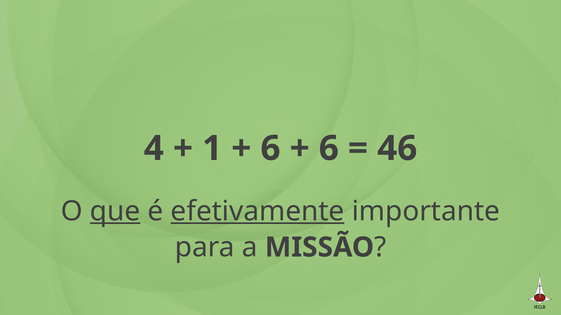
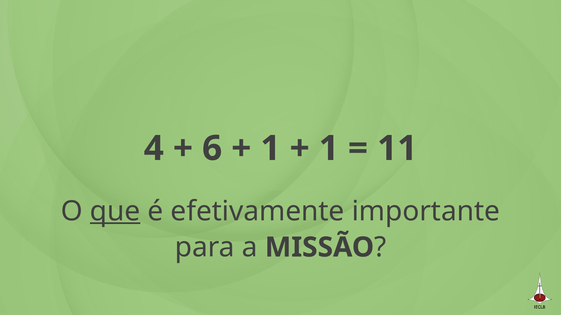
1: 1 -> 6
6 at (270, 149): 6 -> 1
6 at (329, 149): 6 -> 1
46: 46 -> 11
efetivamente underline: present -> none
